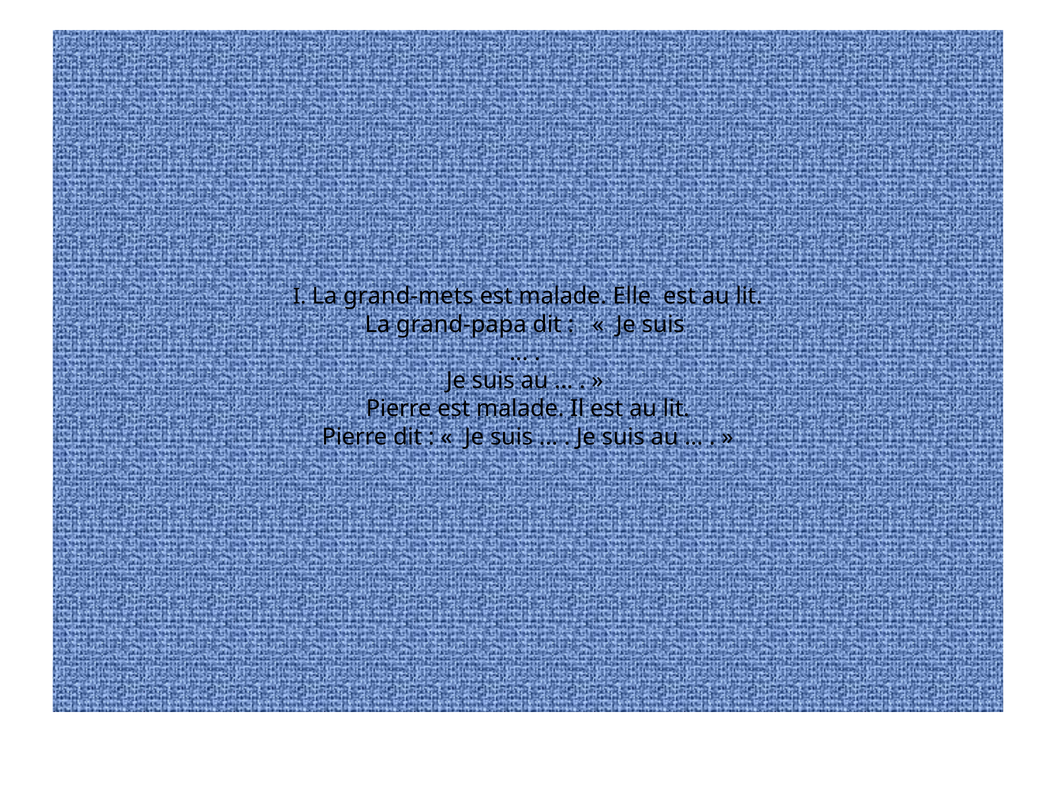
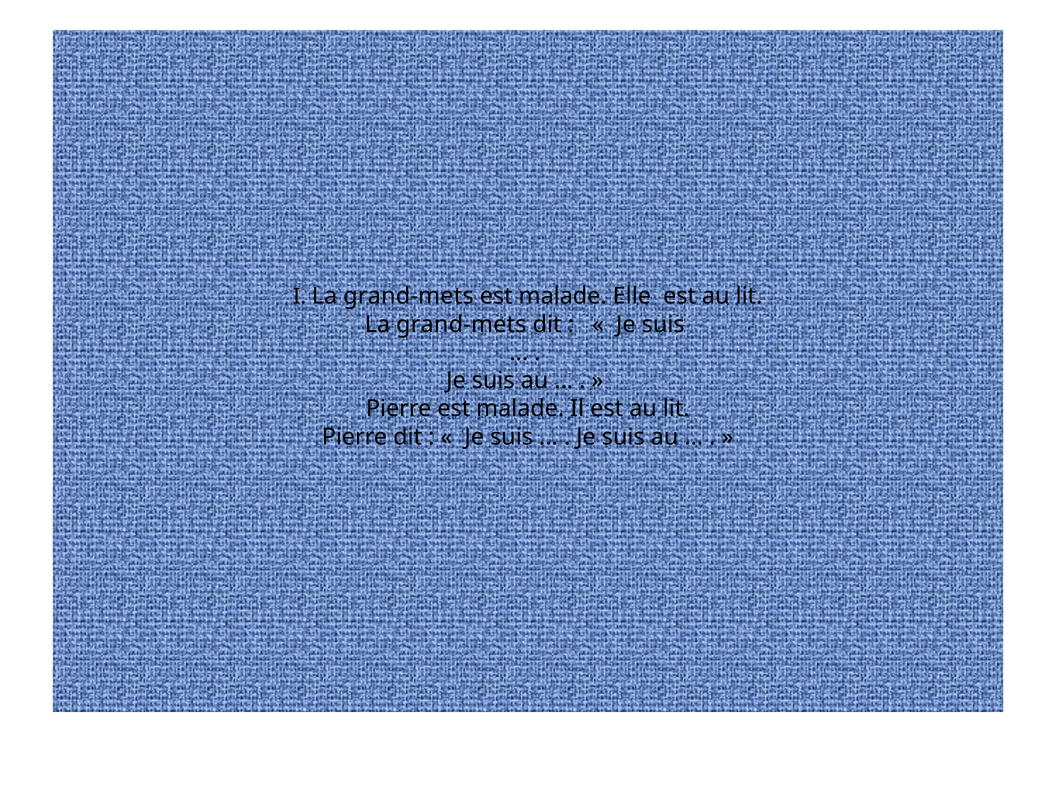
grand-papa at (461, 324): grand-papa -> grand-mets
